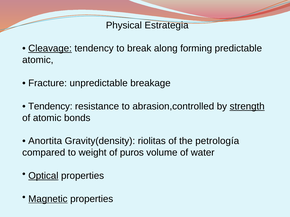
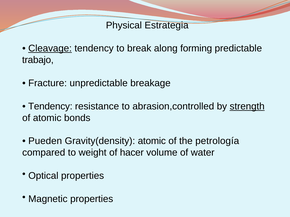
atomic at (38, 60): atomic -> trabajo
Anortita: Anortita -> Pueden
Gravity(density riolitas: riolitas -> atomic
puros: puros -> hacer
Optical underline: present -> none
Magnetic underline: present -> none
